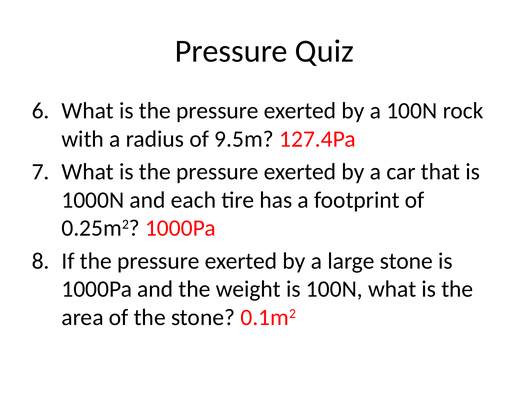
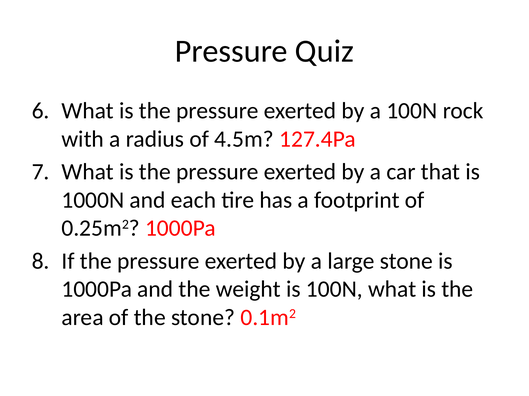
9.5m: 9.5m -> 4.5m
